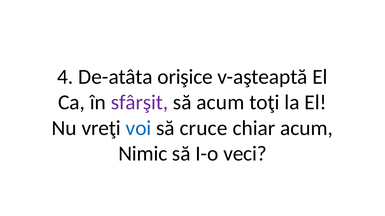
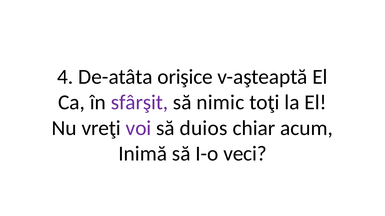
să acum: acum -> nimic
voi colour: blue -> purple
cruce: cruce -> duios
Nimic: Nimic -> Inimă
